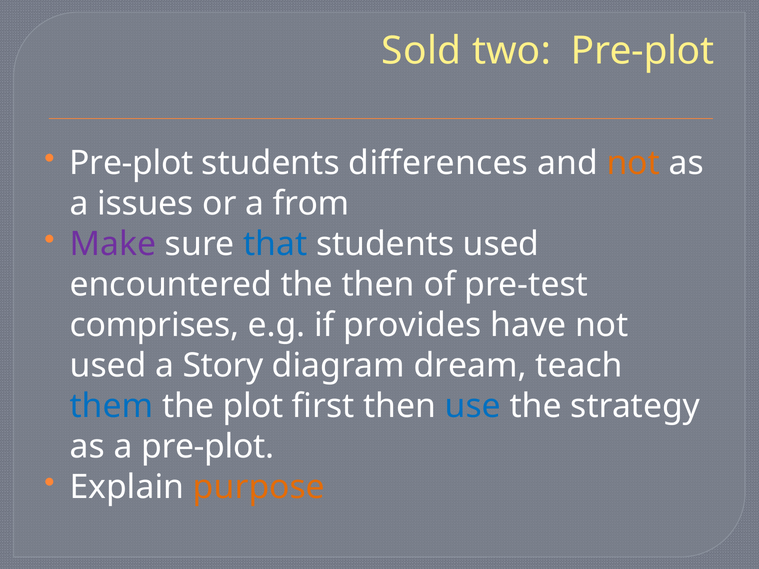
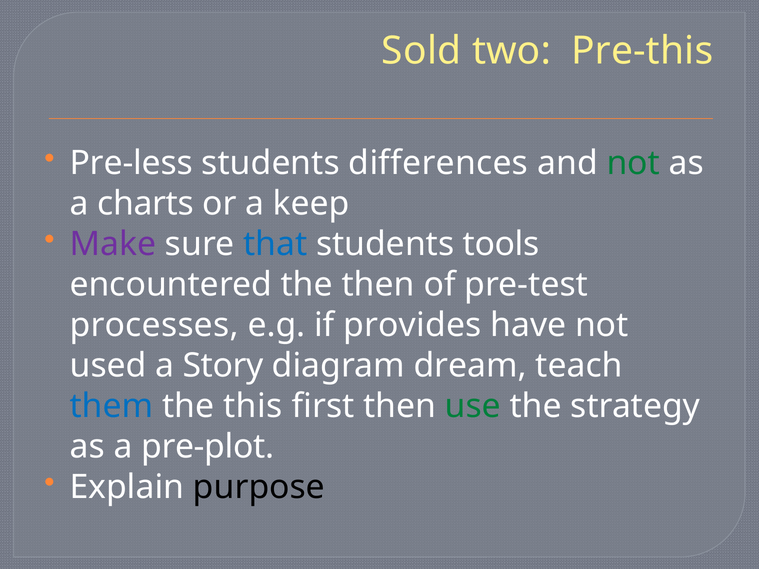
two Pre-plot: Pre-plot -> Pre-this
Pre-plot at (131, 163): Pre-plot -> Pre-less
not at (633, 163) colour: orange -> green
issues: issues -> charts
from: from -> keep
students used: used -> tools
comprises: comprises -> processes
plot: plot -> this
use colour: blue -> green
purpose colour: orange -> black
